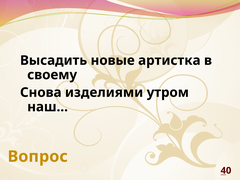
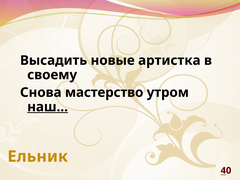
изделиями: изделиями -> мастерство
наш… underline: none -> present
Вопрос: Вопрос -> Ельник
